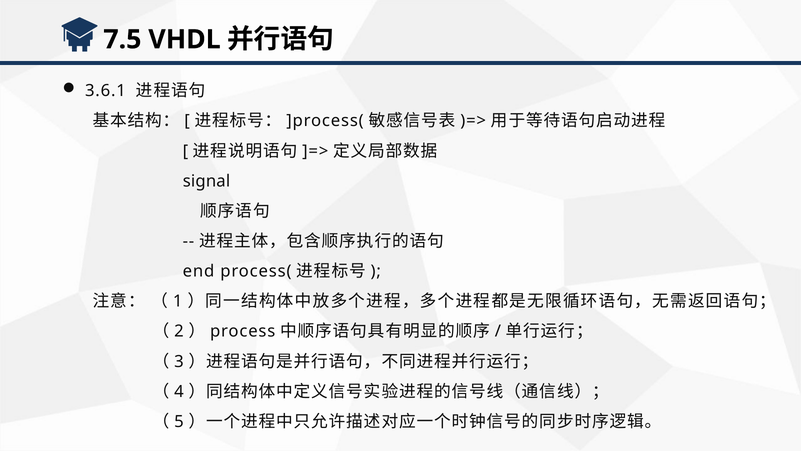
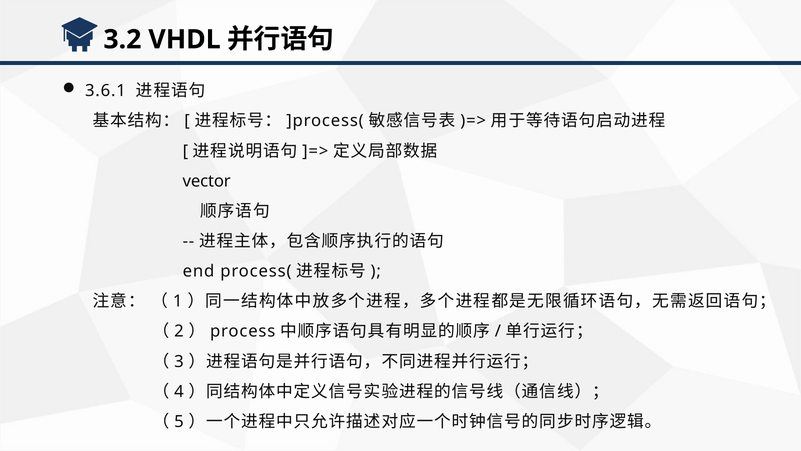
7.5: 7.5 -> 3.2
signal: signal -> vector
